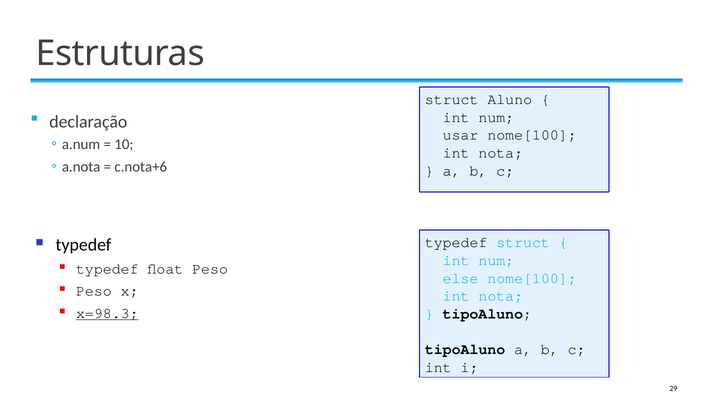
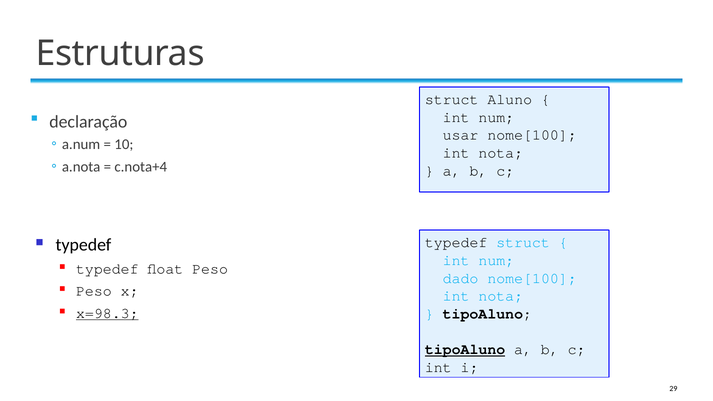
c.nota+6: c.nota+6 -> c.nota+4
else: else -> dado
tipoAluno at (465, 350) underline: none -> present
